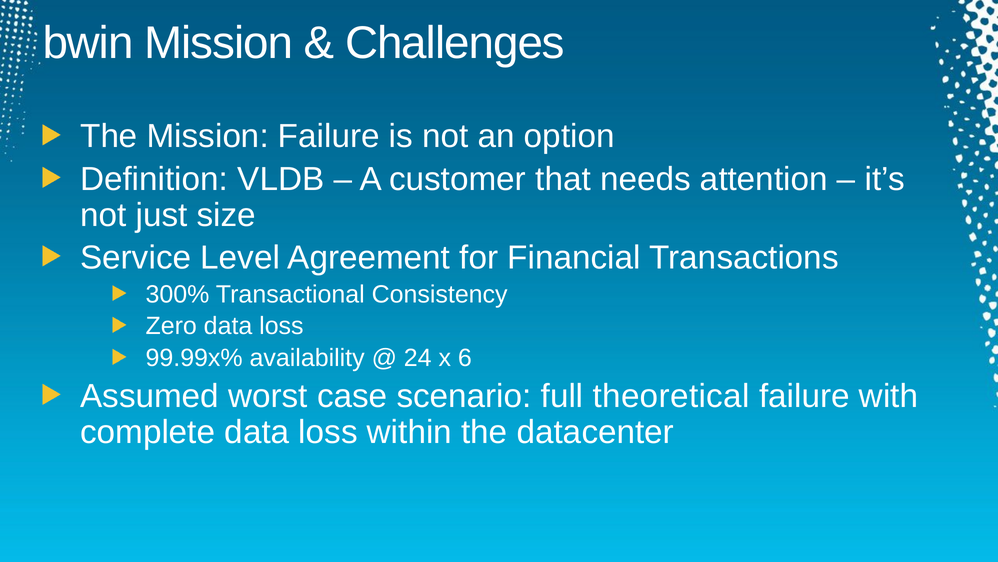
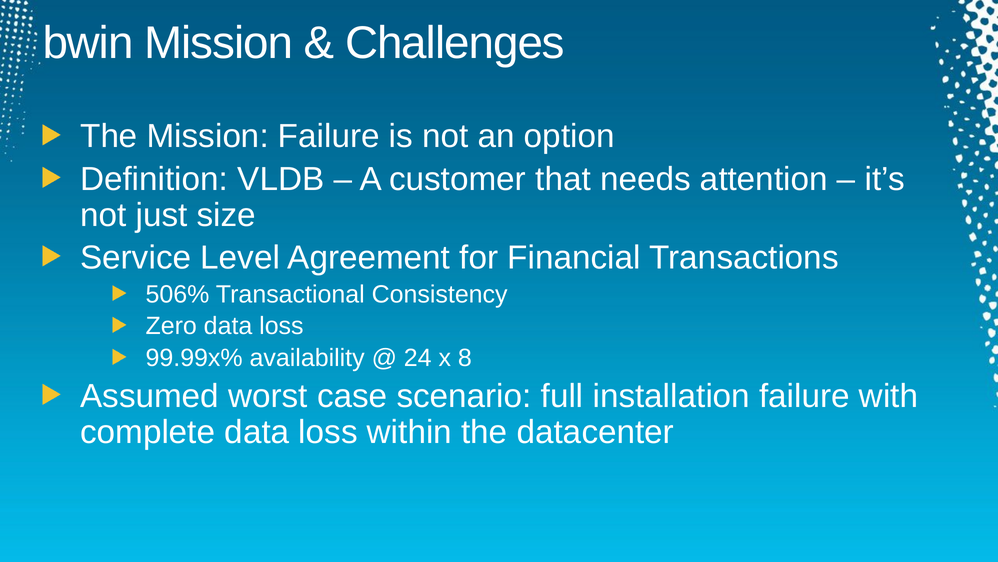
300%: 300% -> 506%
6: 6 -> 8
theoretical: theoretical -> installation
